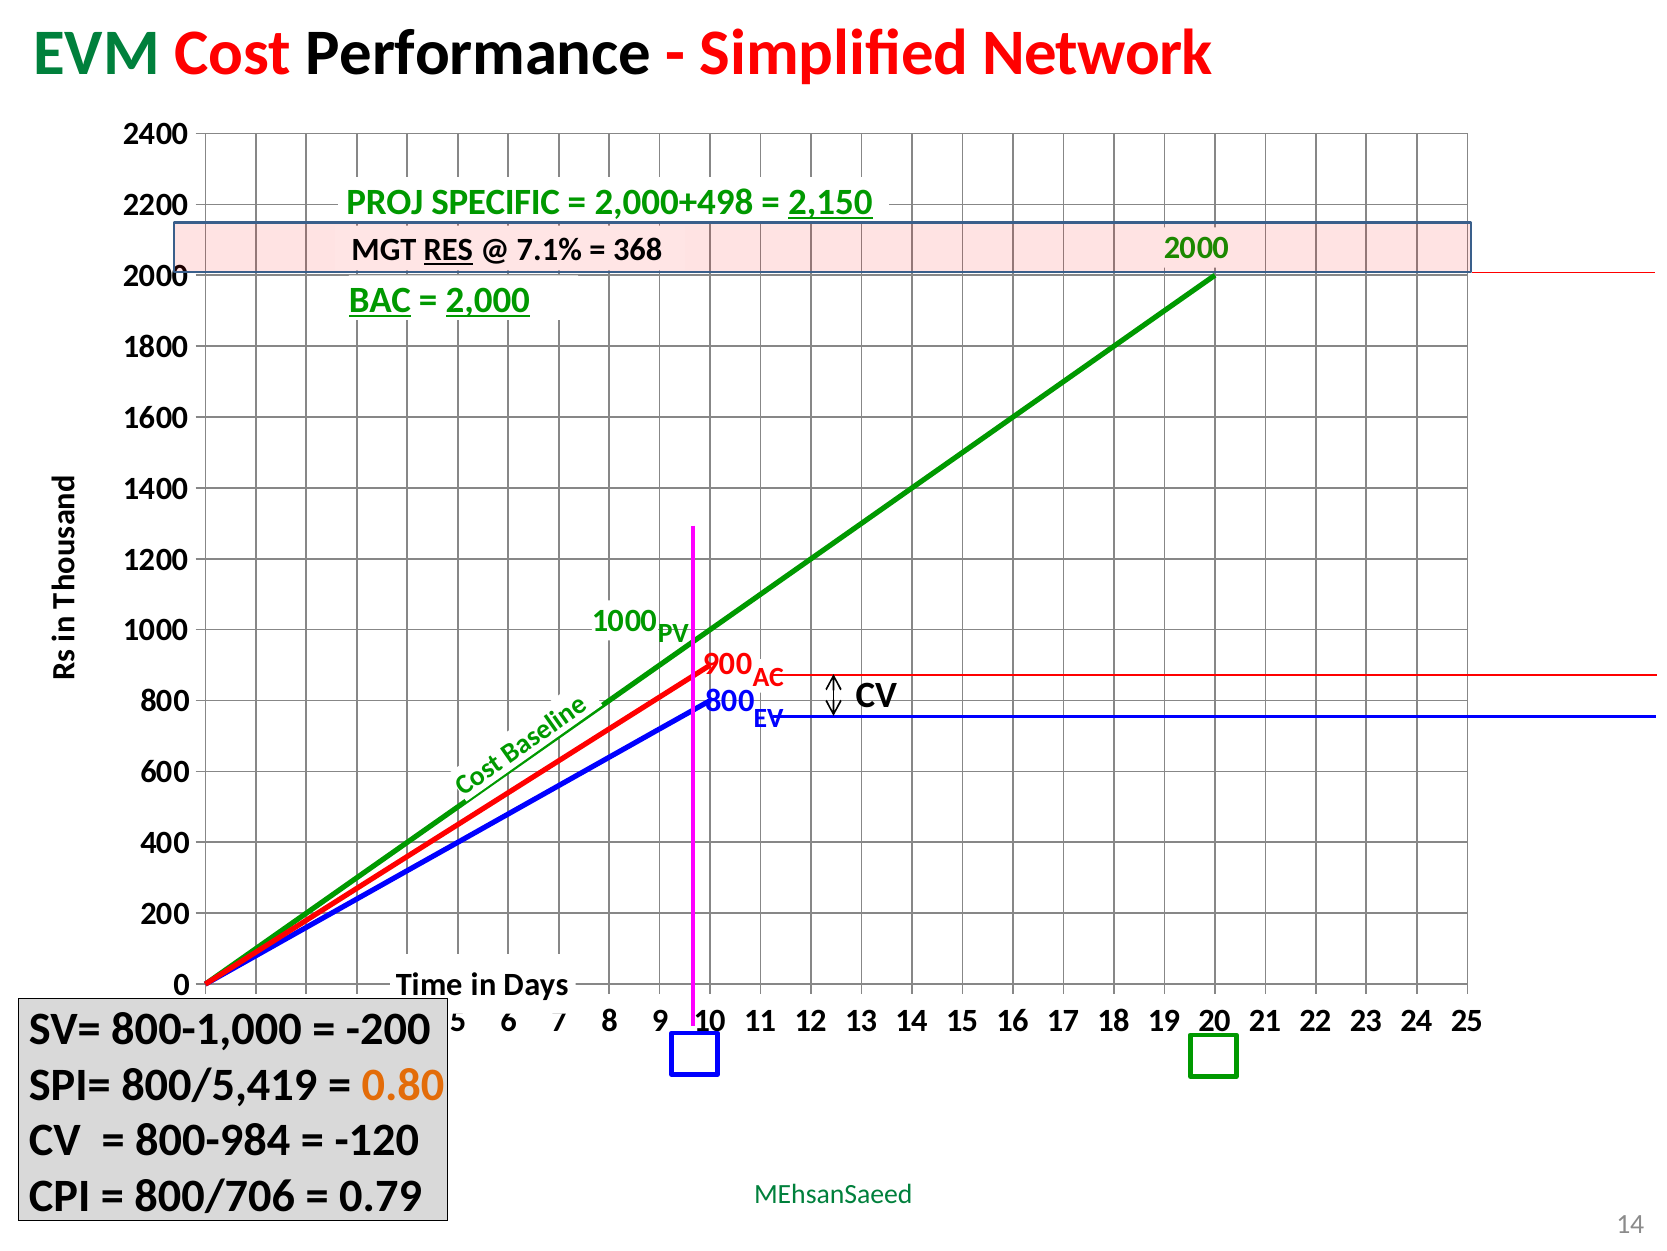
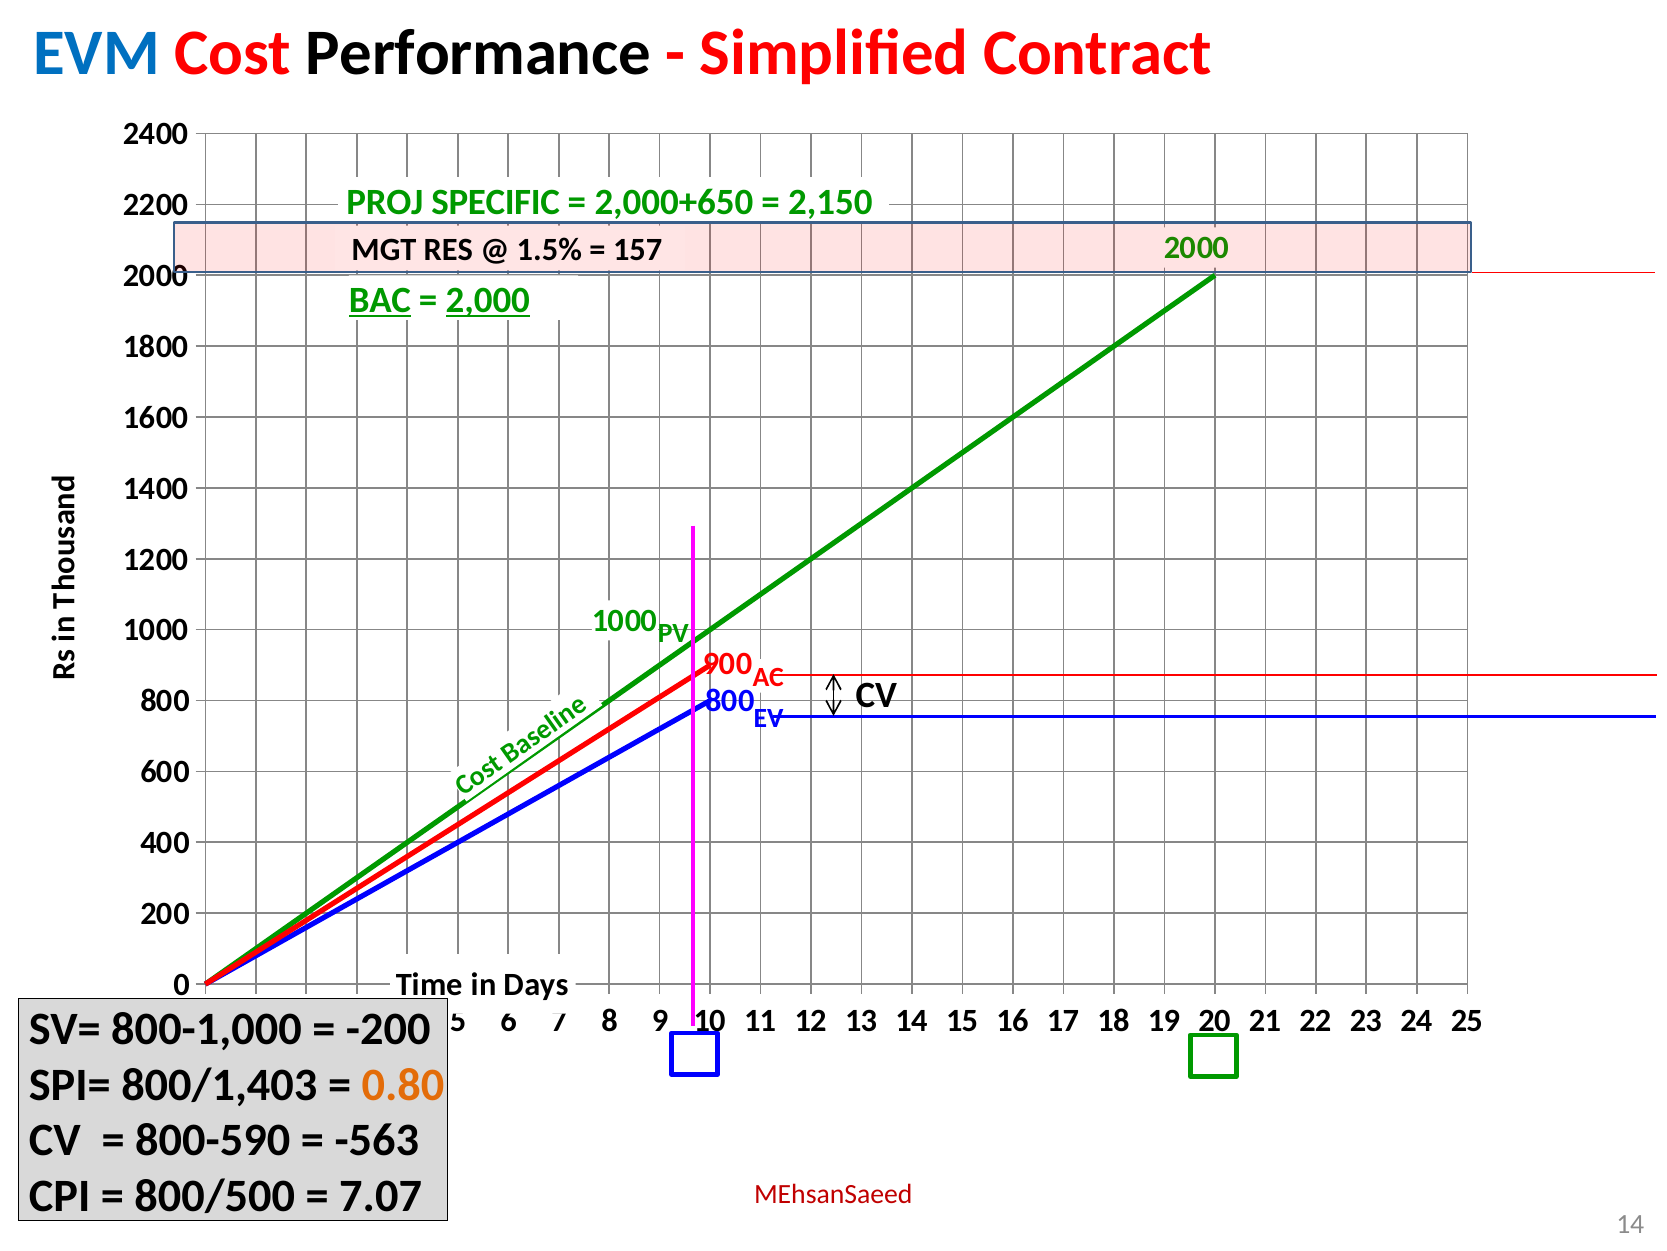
EVM colour: green -> blue
Network: Network -> Contract
2,000+498: 2,000+498 -> 2,000+650
2,150 underline: present -> none
RES underline: present -> none
7.1%: 7.1% -> 1.5%
368: 368 -> 157
800/5,419: 800/5,419 -> 800/1,403
800-984: 800-984 -> 800-590
-120: -120 -> -563
800/706: 800/706 -> 800/500
0.79: 0.79 -> 7.07
MEhsanSaeed colour: green -> red
